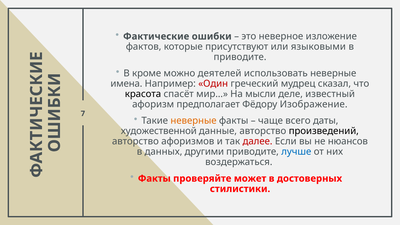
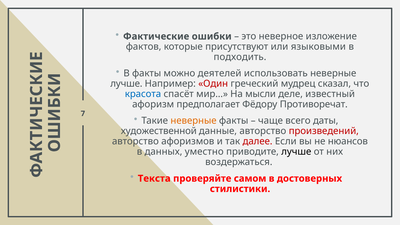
приводите at (240, 57): приводите -> подходить
В кроме: кроме -> факты
имена at (126, 84): имена -> лучше
красота colour: black -> blue
Изображение: Изображение -> Противоречат
произведений colour: black -> red
другими: другими -> уместно
лучше at (296, 152) colour: blue -> black
Факты at (154, 178): Факты -> Текста
может: может -> самом
